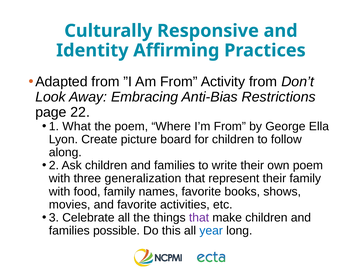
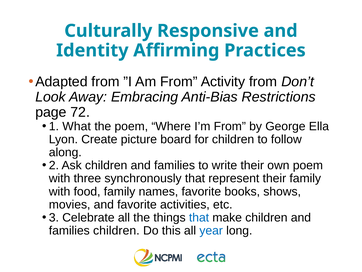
22: 22 -> 72
generalization: generalization -> synchronously
that at (199, 217) colour: purple -> blue
families possible: possible -> children
